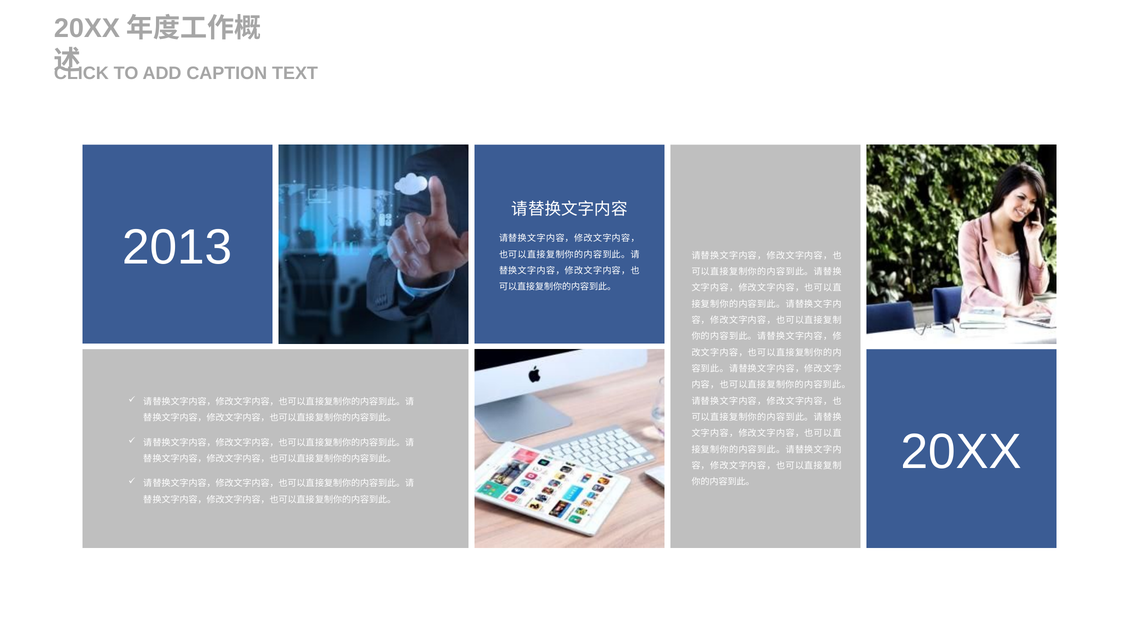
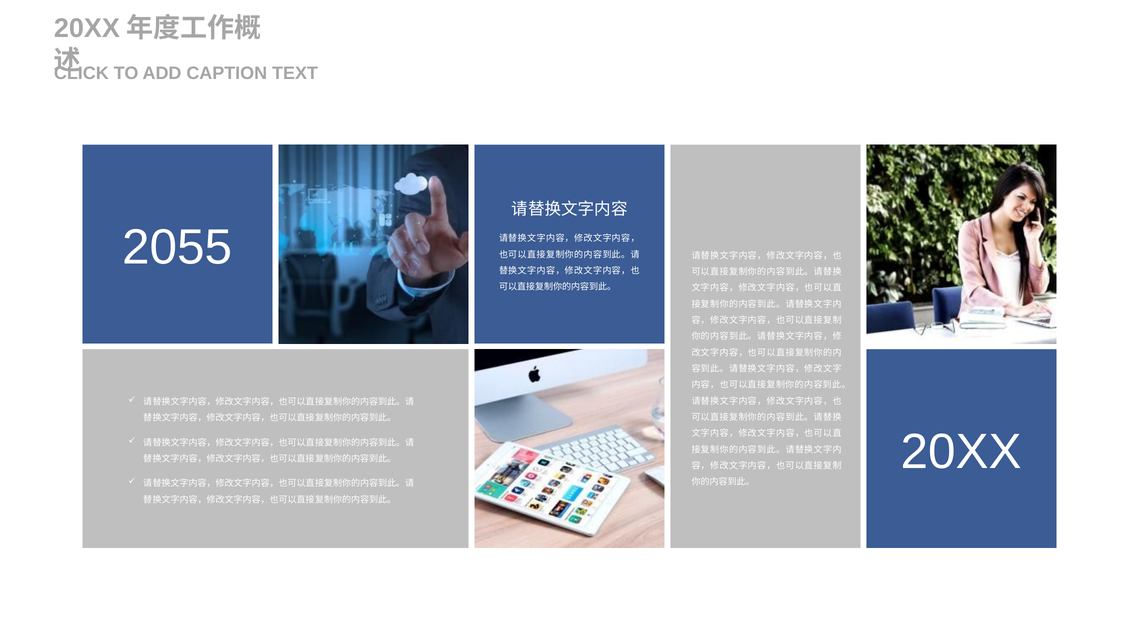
2013: 2013 -> 2055
